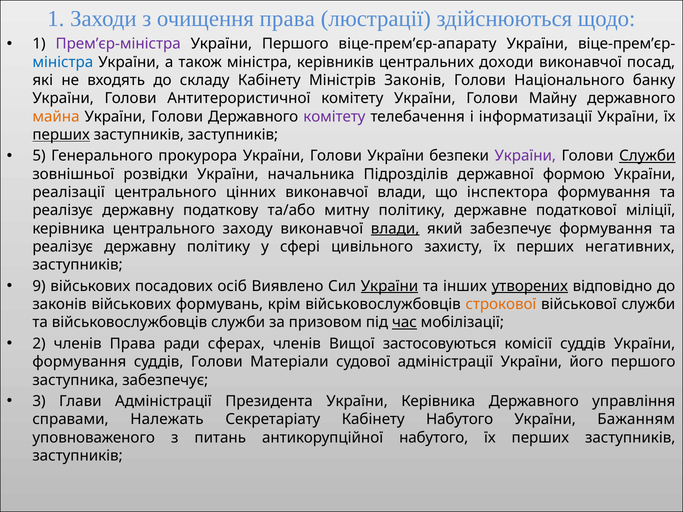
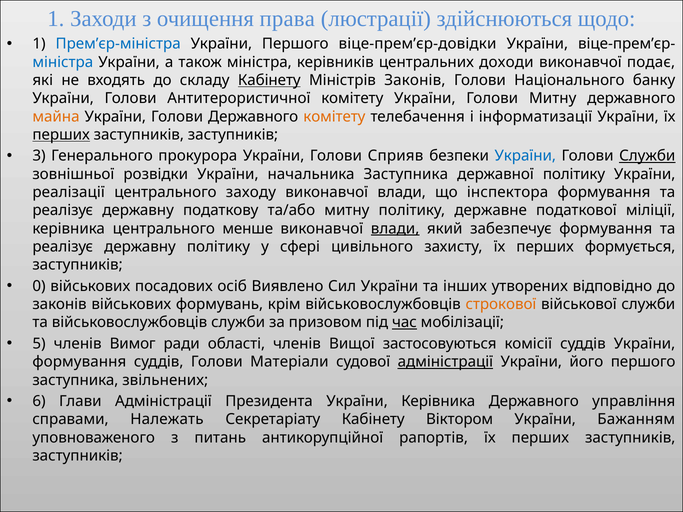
Прем’єр-міністра colour: purple -> blue
віце-прем’єр-апарату: віце-прем’єр-апарату -> віце-прем’єр-довідки
посад: посад -> подає
Кабінету at (269, 80) underline: none -> present
Голови Майну: Майну -> Митну
комітету at (334, 117) colour: purple -> orange
5: 5 -> 3
Голови України: України -> Сприяв
України at (525, 156) colour: purple -> blue
начальника Підрозділів: Підрозділів -> Заступника
державної формою: формою -> політику
цінних: цінних -> заходу
заходу: заходу -> менше
негативних: негативних -> формується
9: 9 -> 0
України at (390, 286) underline: present -> none
утворених underline: present -> none
2: 2 -> 5
членів Права: Права -> Вимог
сферах: сферах -> області
адміністрації at (445, 362) underline: none -> present
заступника забезпечує: забезпечує -> звільнених
3: 3 -> 6
Кабінету Набутого: Набутого -> Віктором
антикорупційної набутого: набутого -> рапортів
